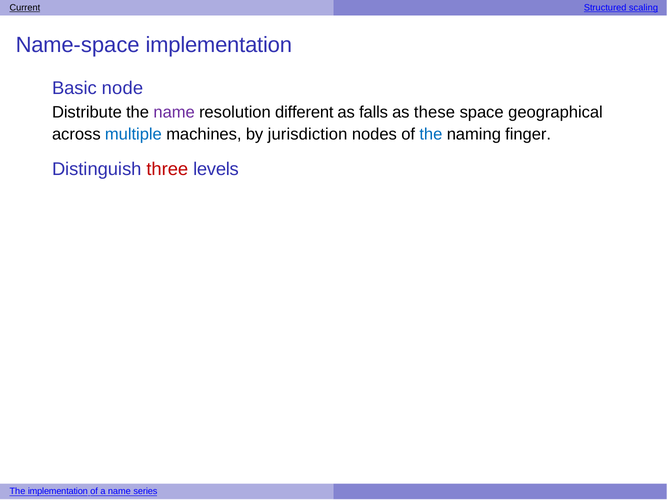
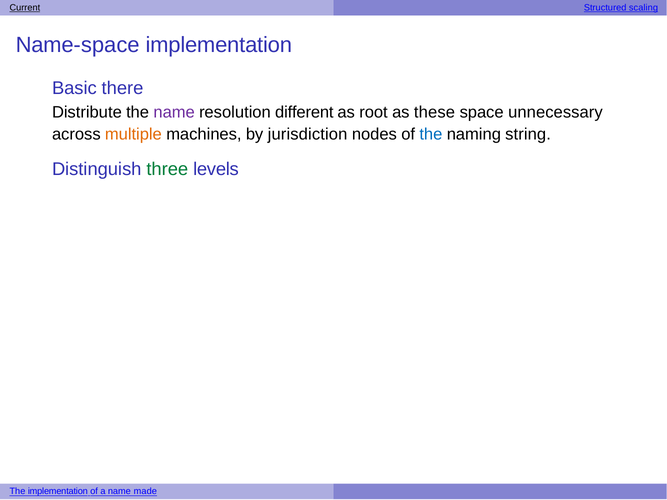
node: node -> there
falls: falls -> root
geographical: geographical -> unnecessary
multiple colour: blue -> orange
finger: finger -> string
three colour: red -> green
series: series -> made
